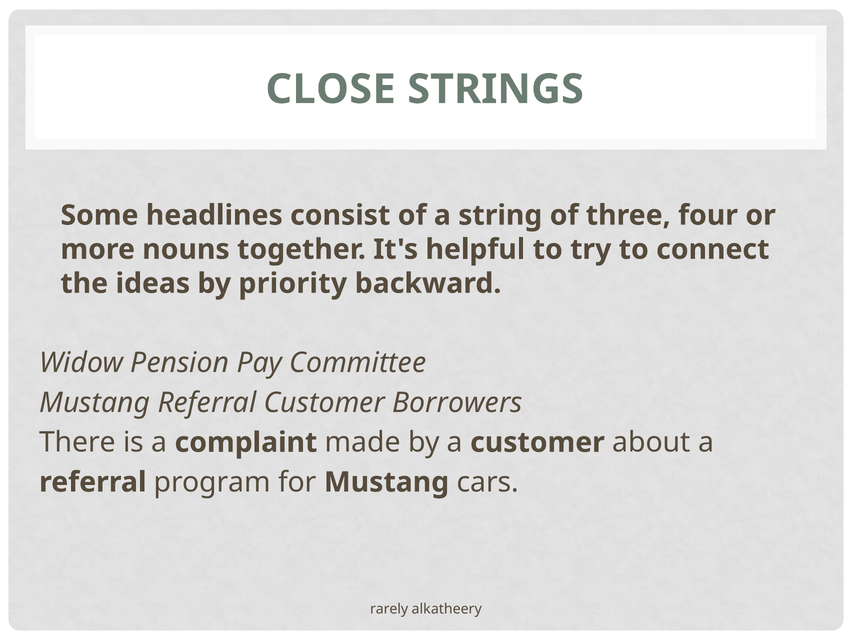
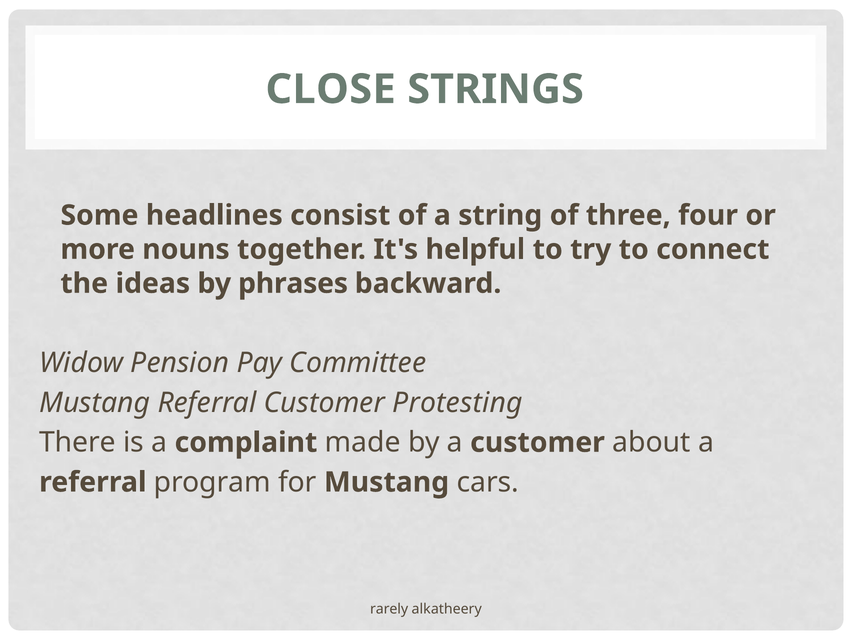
priority: priority -> phrases
Borrowers: Borrowers -> Protesting
